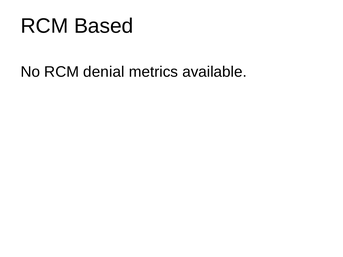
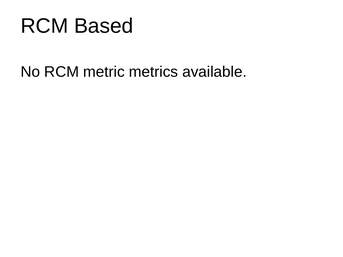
denial: denial -> metric
